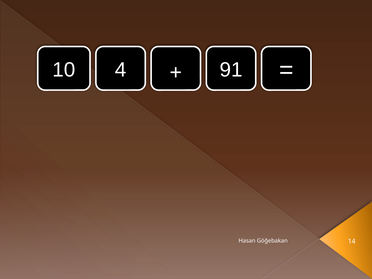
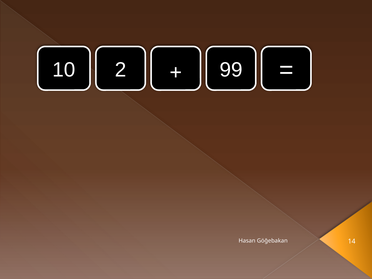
4: 4 -> 2
91: 91 -> 99
